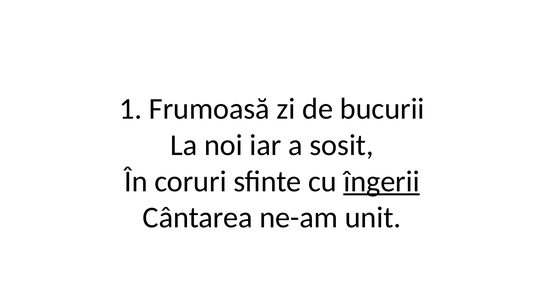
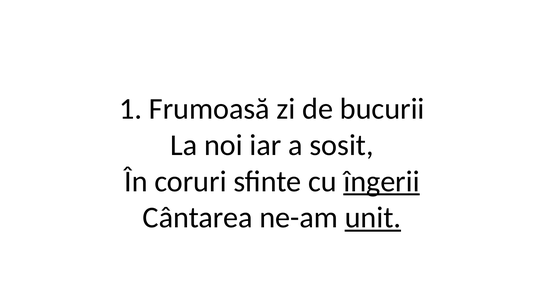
unit underline: none -> present
